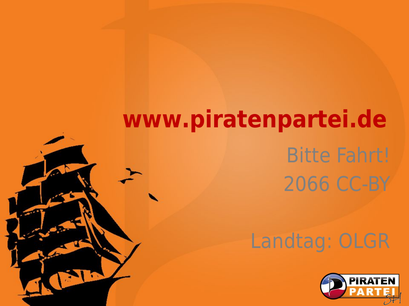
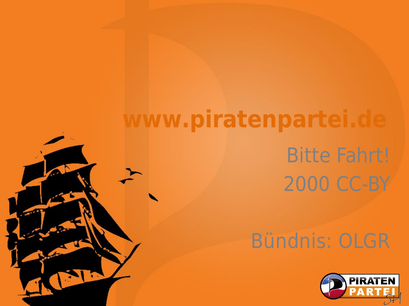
www.piratenpartei.de colour: red -> orange
2066: 2066 -> 2000
Landtag: Landtag -> Bündnis
